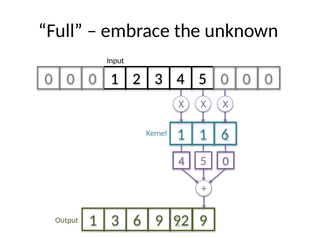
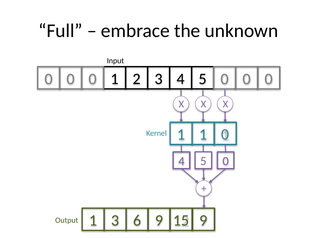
1 6: 6 -> 0
92: 92 -> 15
